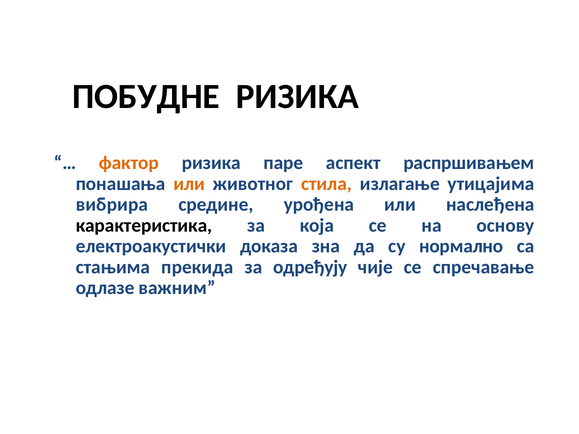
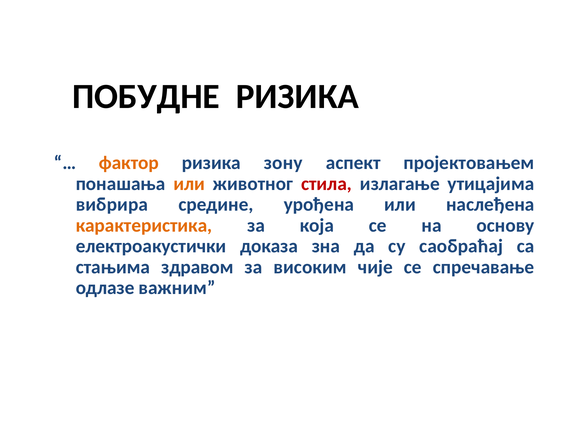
паре: паре -> зону
распршивањем: распршивањем -> пројектовањем
стила colour: orange -> red
карактеристика colour: black -> orange
нормално: нормално -> саобраћај
прекида: прекида -> здравом
одређују: одређују -> високим
